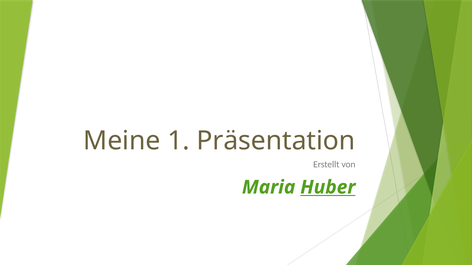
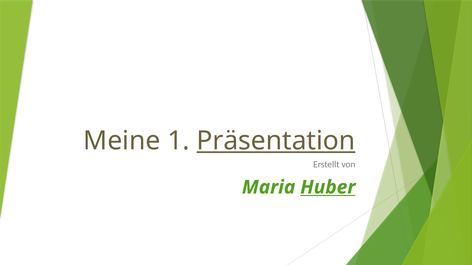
Präsentation underline: none -> present
